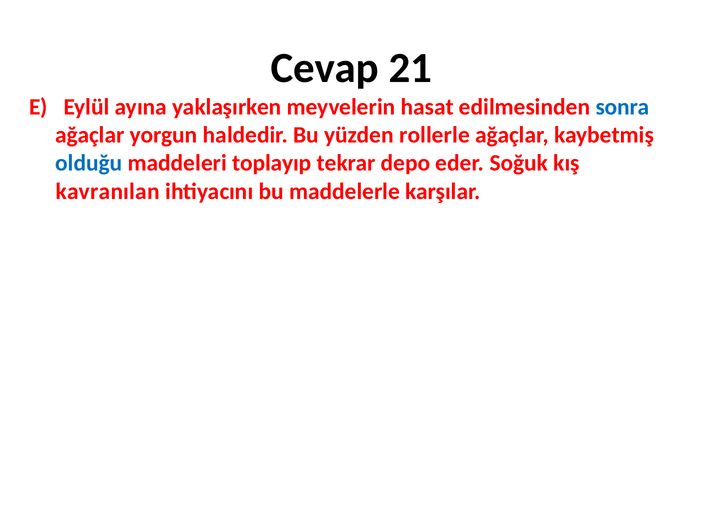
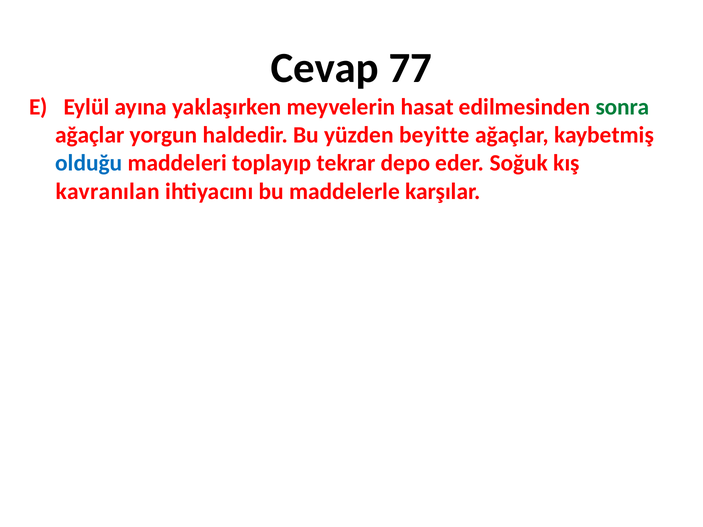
21: 21 -> 77
sonra colour: blue -> green
rollerle: rollerle -> beyitte
